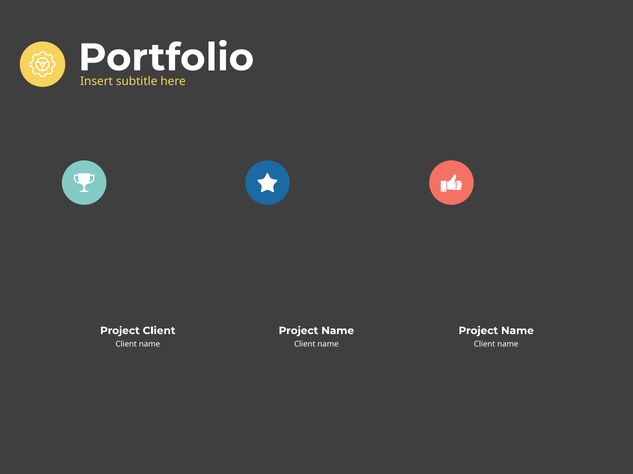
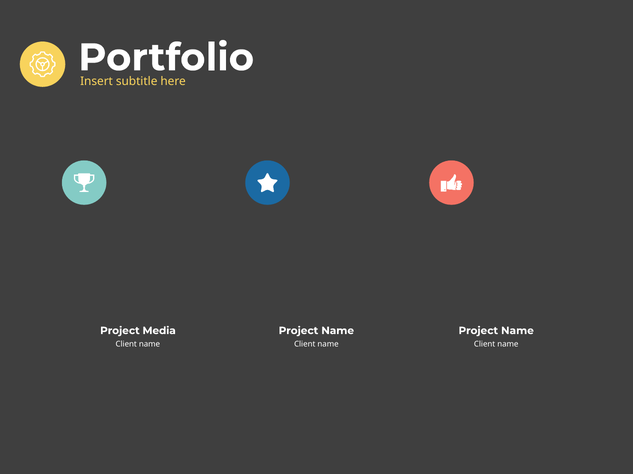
Project Client: Client -> Media
